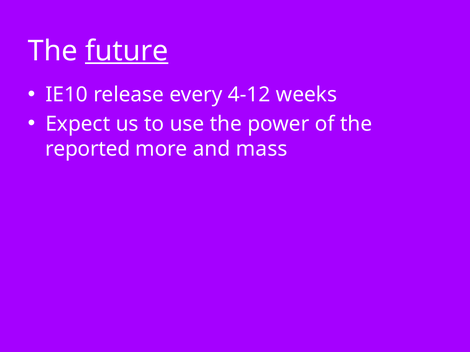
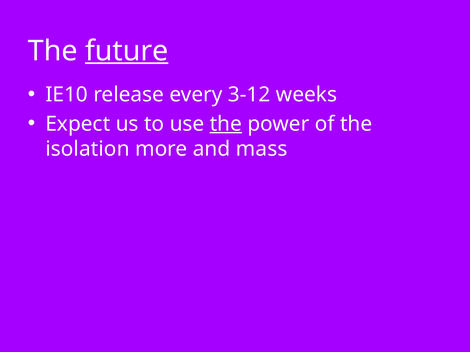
4-12: 4-12 -> 3-12
the at (226, 124) underline: none -> present
reported: reported -> isolation
